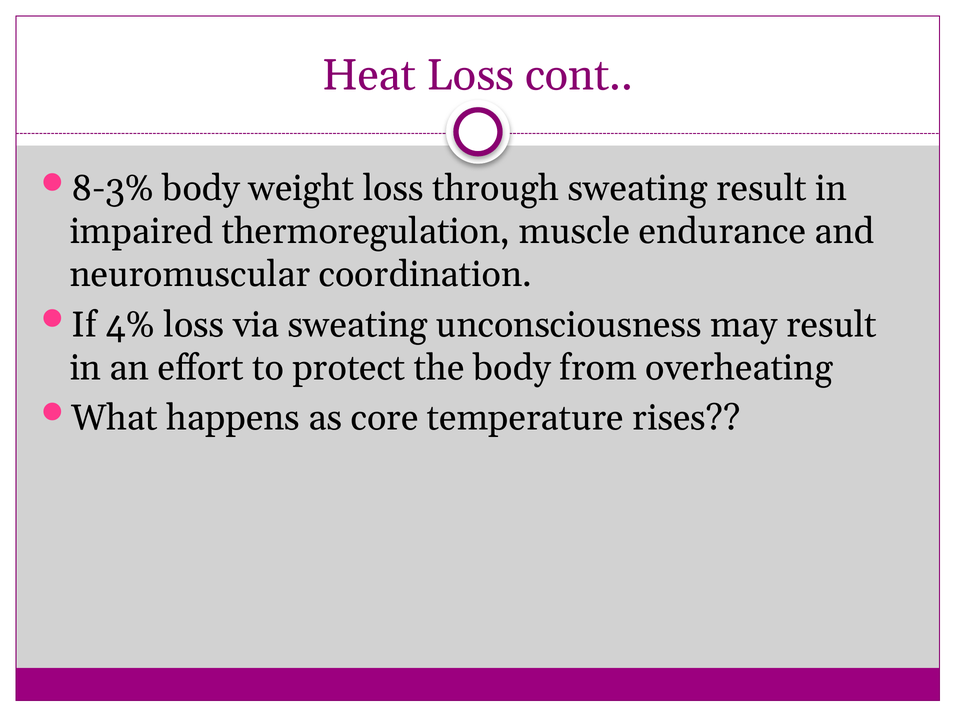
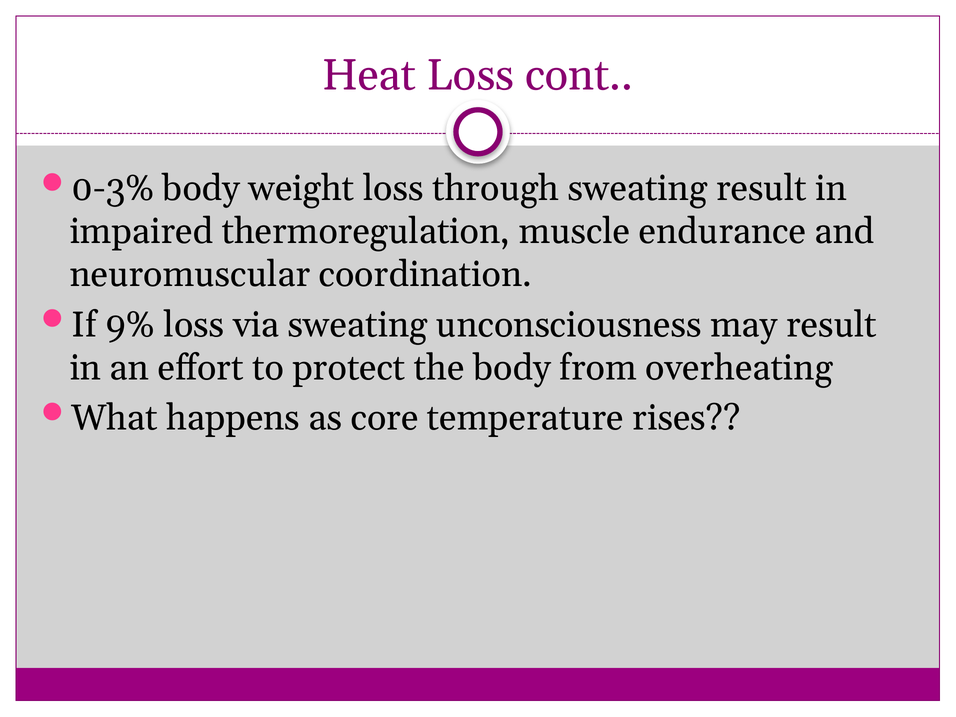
8-3%: 8-3% -> 0-3%
4%: 4% -> 9%
